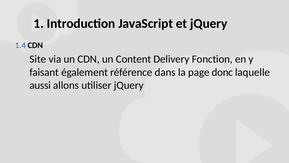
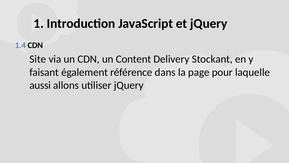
Fonction: Fonction -> Stockant
donc: donc -> pour
